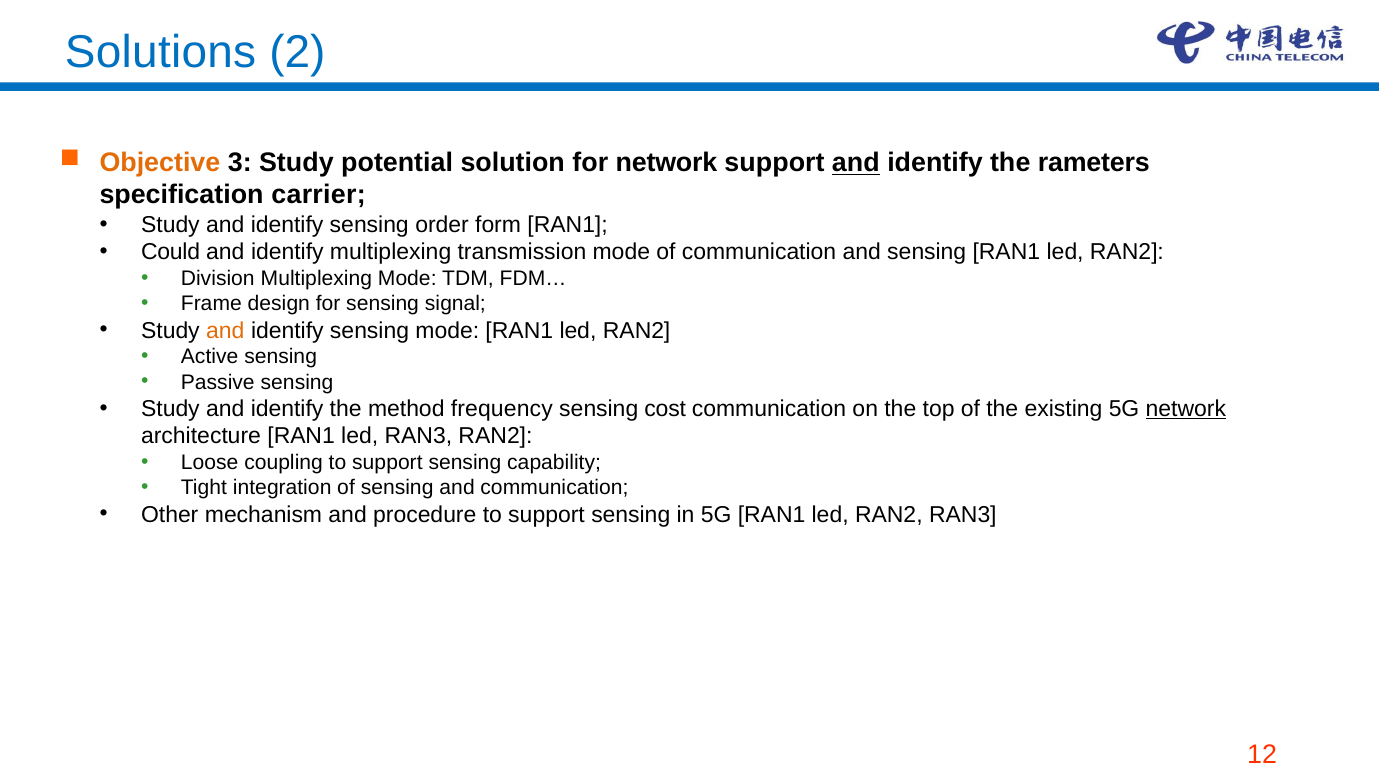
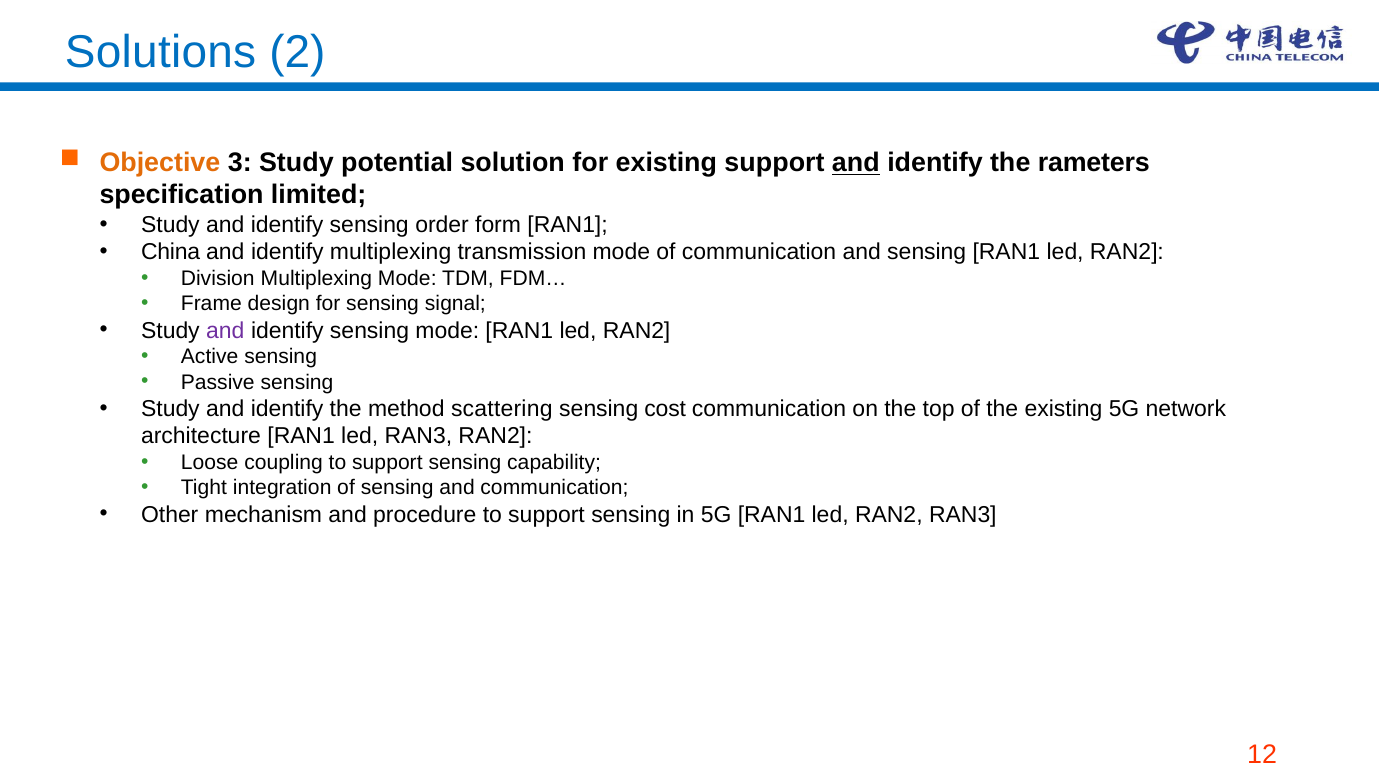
for network: network -> existing
carrier: carrier -> limited
Could: Could -> China
and at (225, 330) colour: orange -> purple
frequency: frequency -> scattering
network at (1186, 409) underline: present -> none
